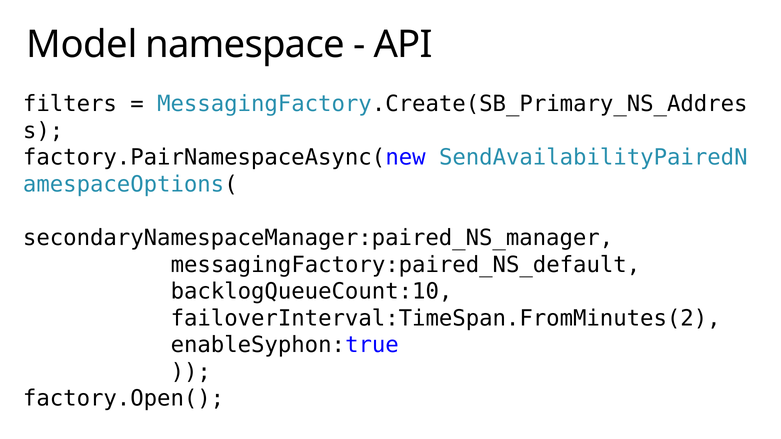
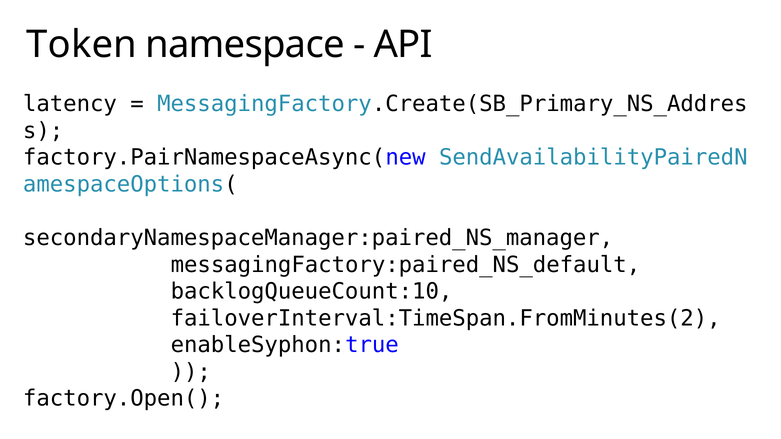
Model: Model -> Token
filters: filters -> latency
